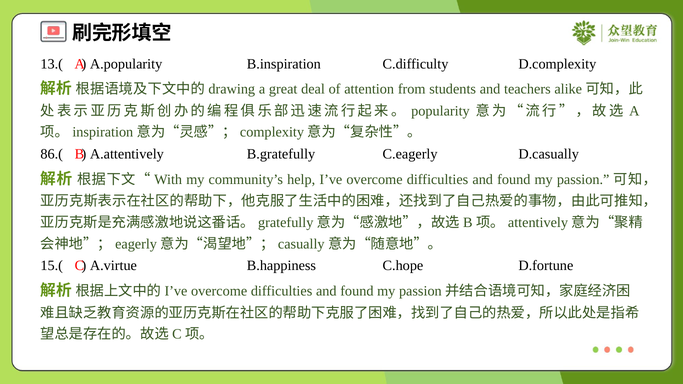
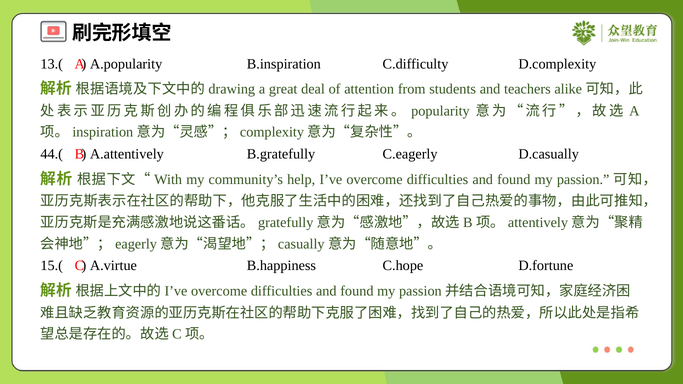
86.(: 86.( -> 44.(
